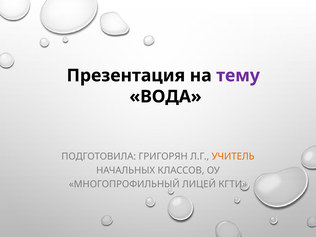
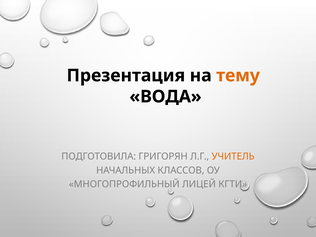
тему colour: purple -> orange
